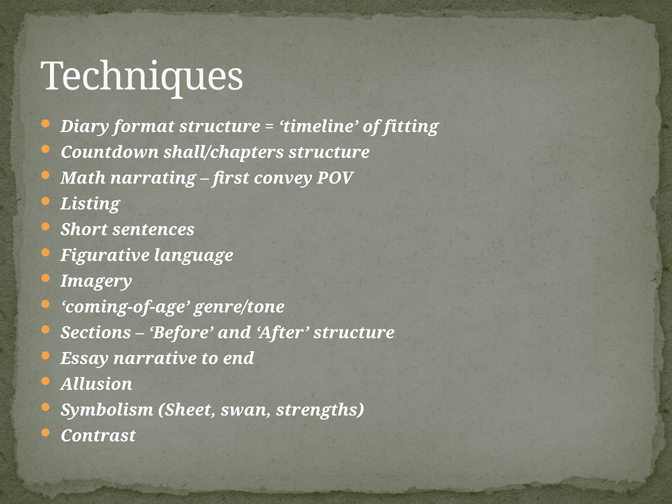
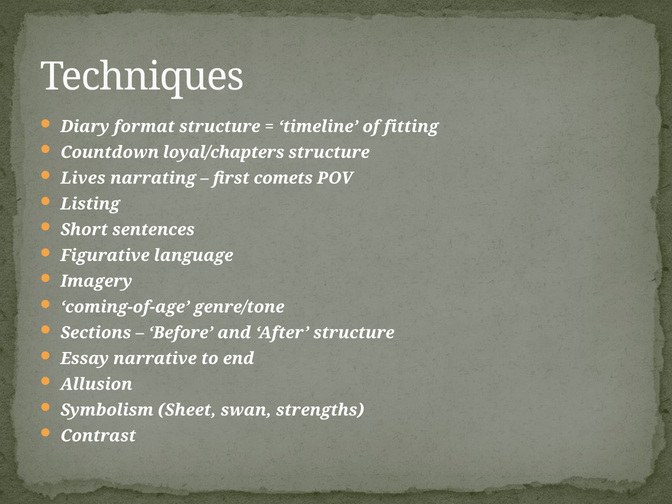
shall/chapters: shall/chapters -> loyal/chapters
Math: Math -> Lives
convey: convey -> comets
